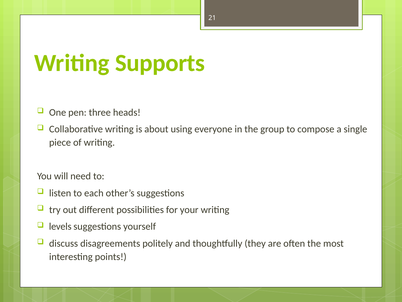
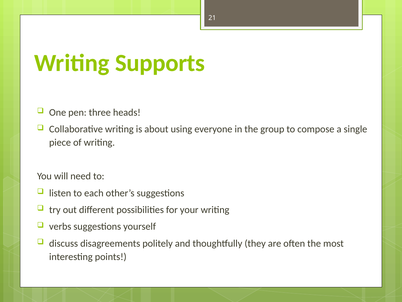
levels: levels -> verbs
